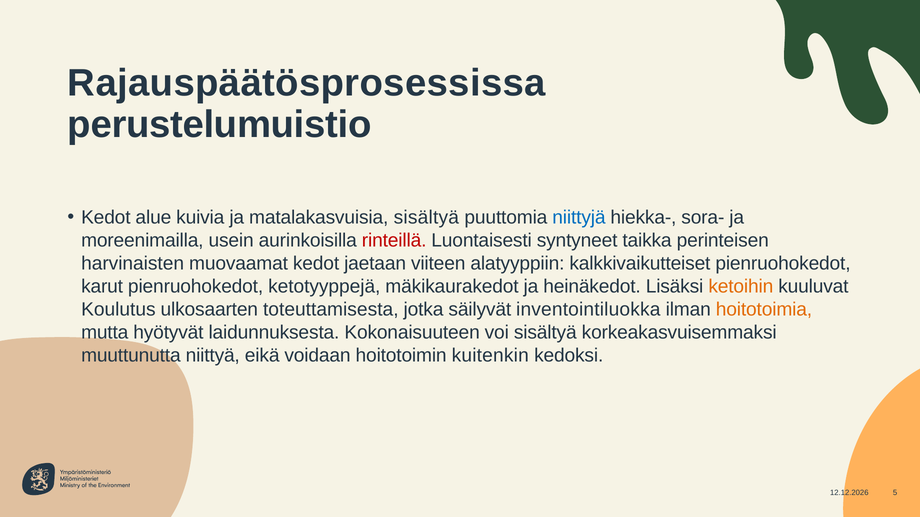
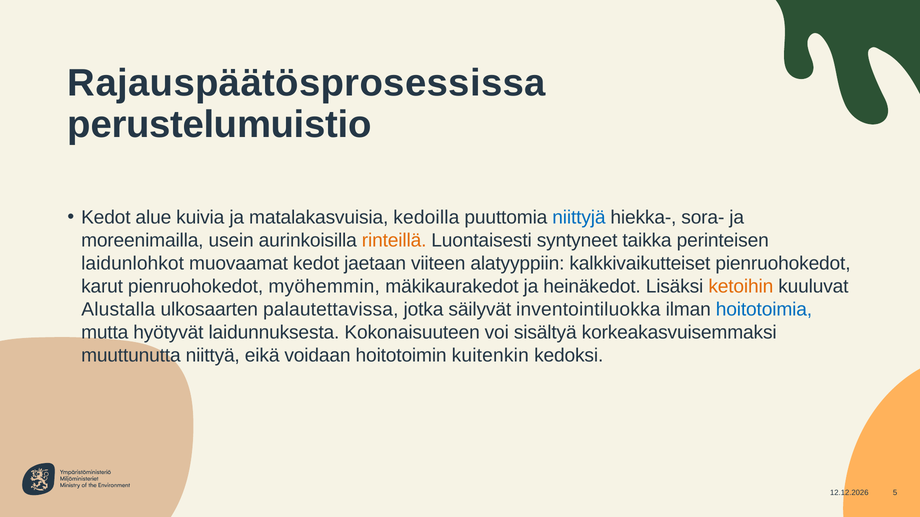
matalakasvuisia sisältyä: sisältyä -> kedoilla
rinteillä colour: red -> orange
harvinaisten: harvinaisten -> laidunlohkot
ketotyyppejä: ketotyyppejä -> myöhemmin
Koulutus: Koulutus -> Alustalla
toteuttamisesta: toteuttamisesta -> palautettavissa
hoitotoimia colour: orange -> blue
